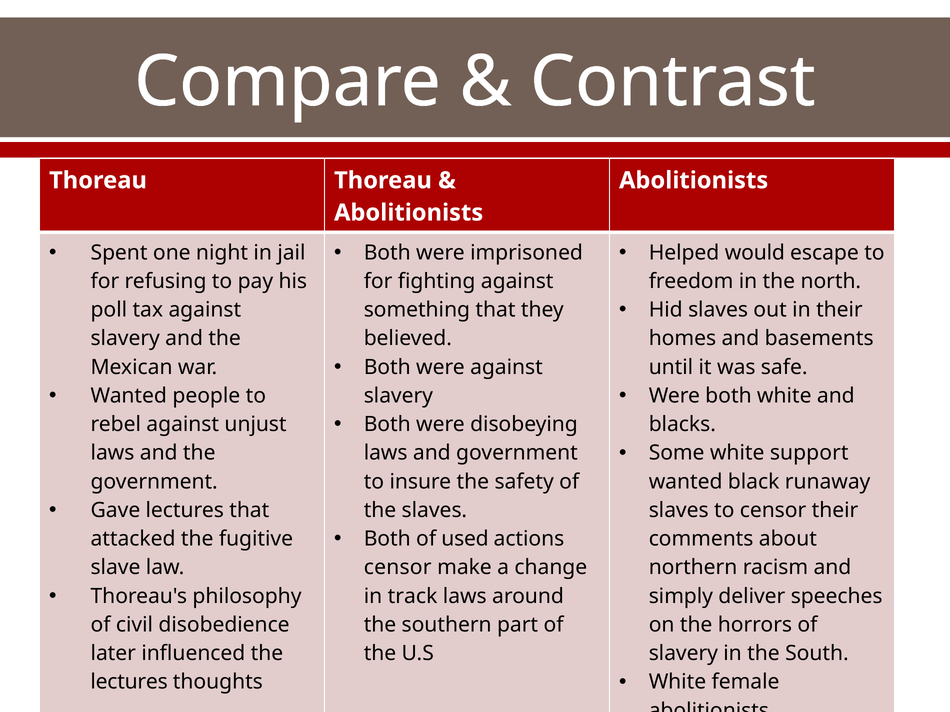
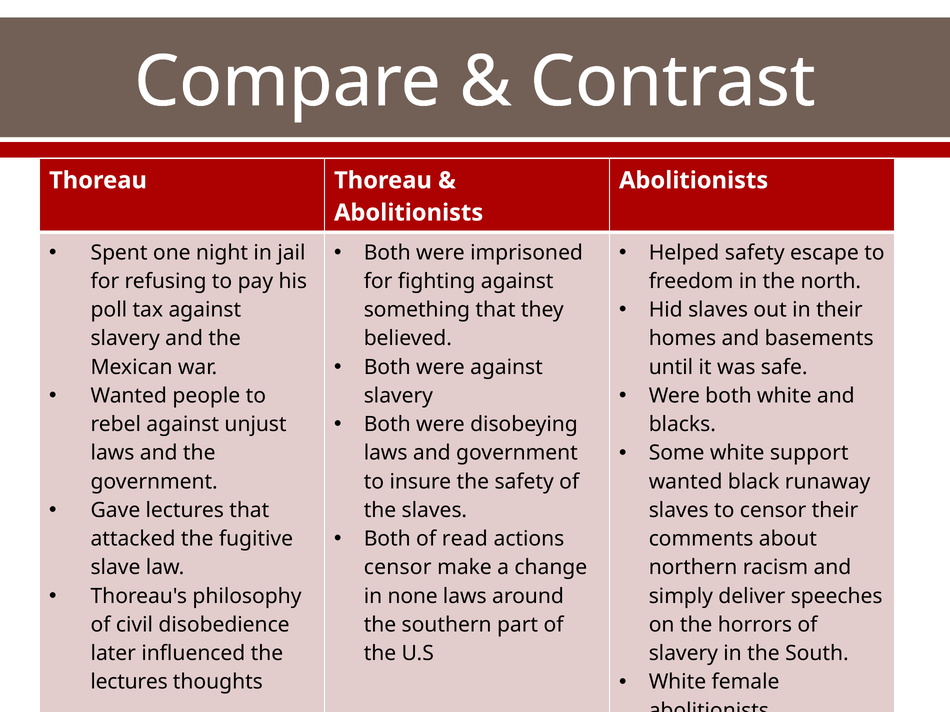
Helped would: would -> safety
used: used -> read
track: track -> none
